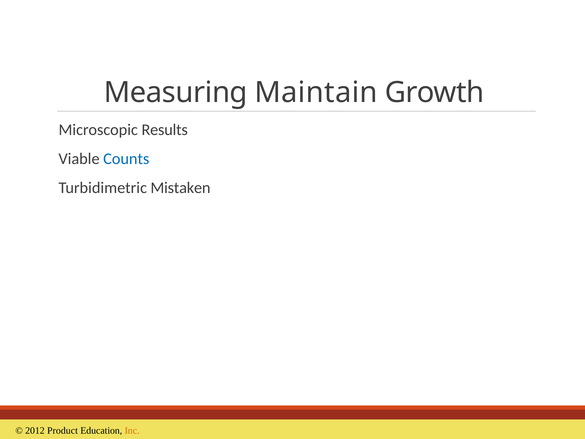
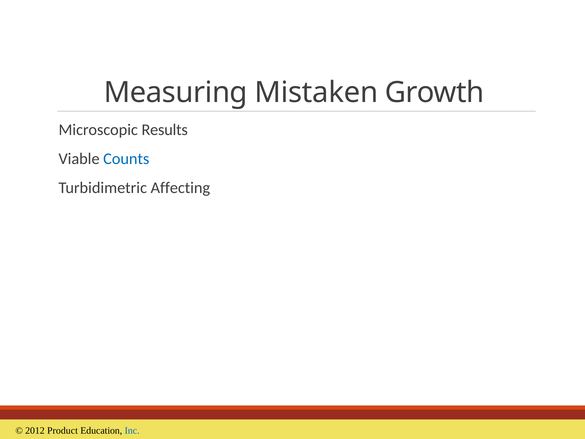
Maintain: Maintain -> Mistaken
Mistaken: Mistaken -> Affecting
Inc colour: orange -> blue
